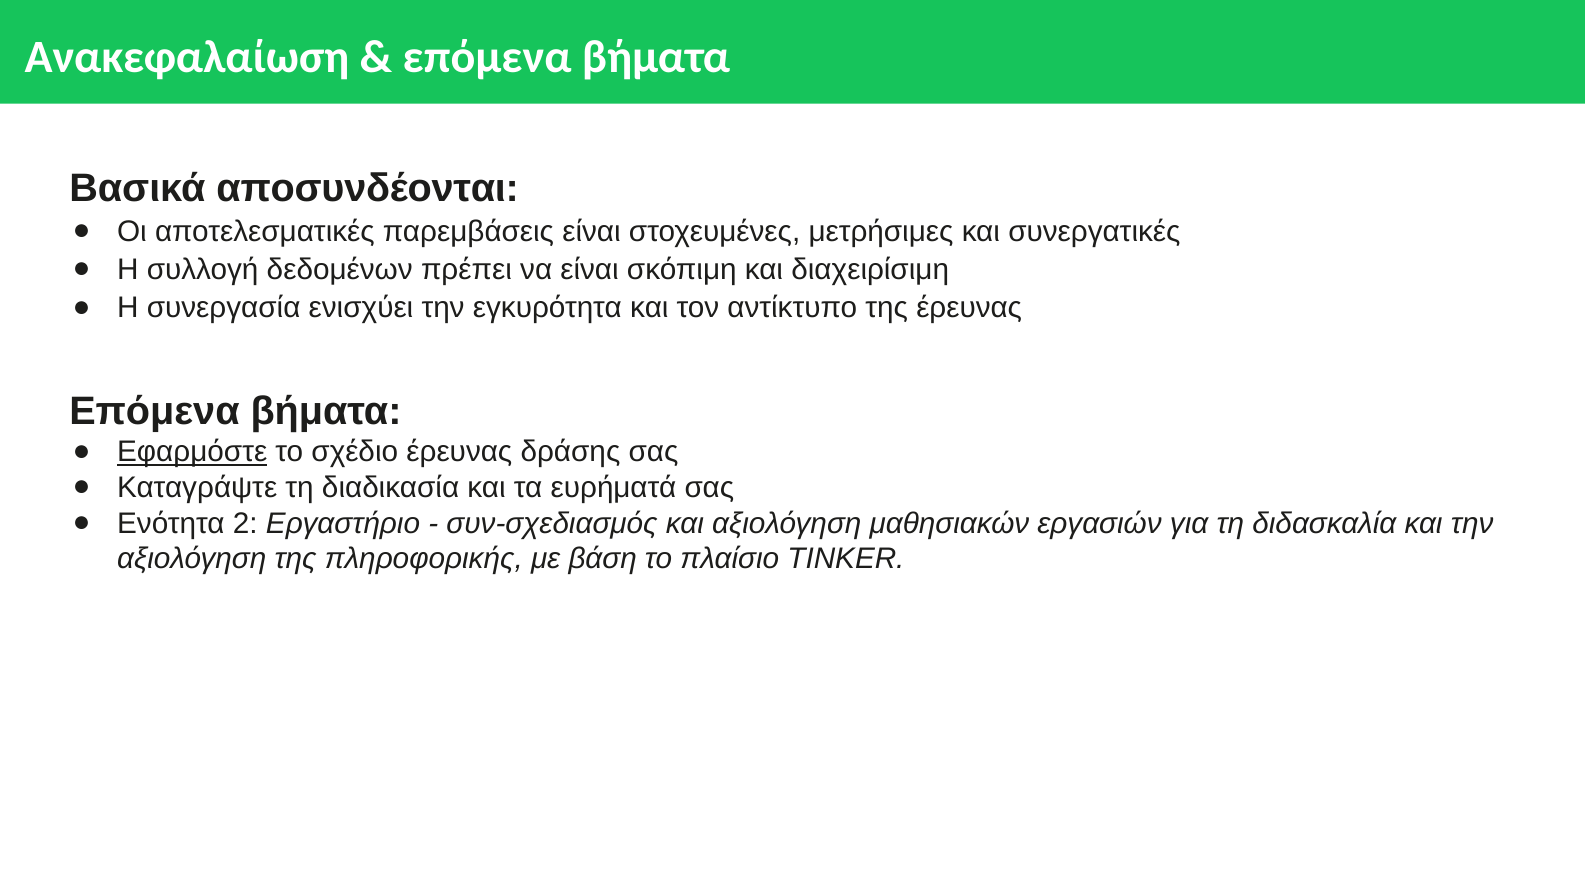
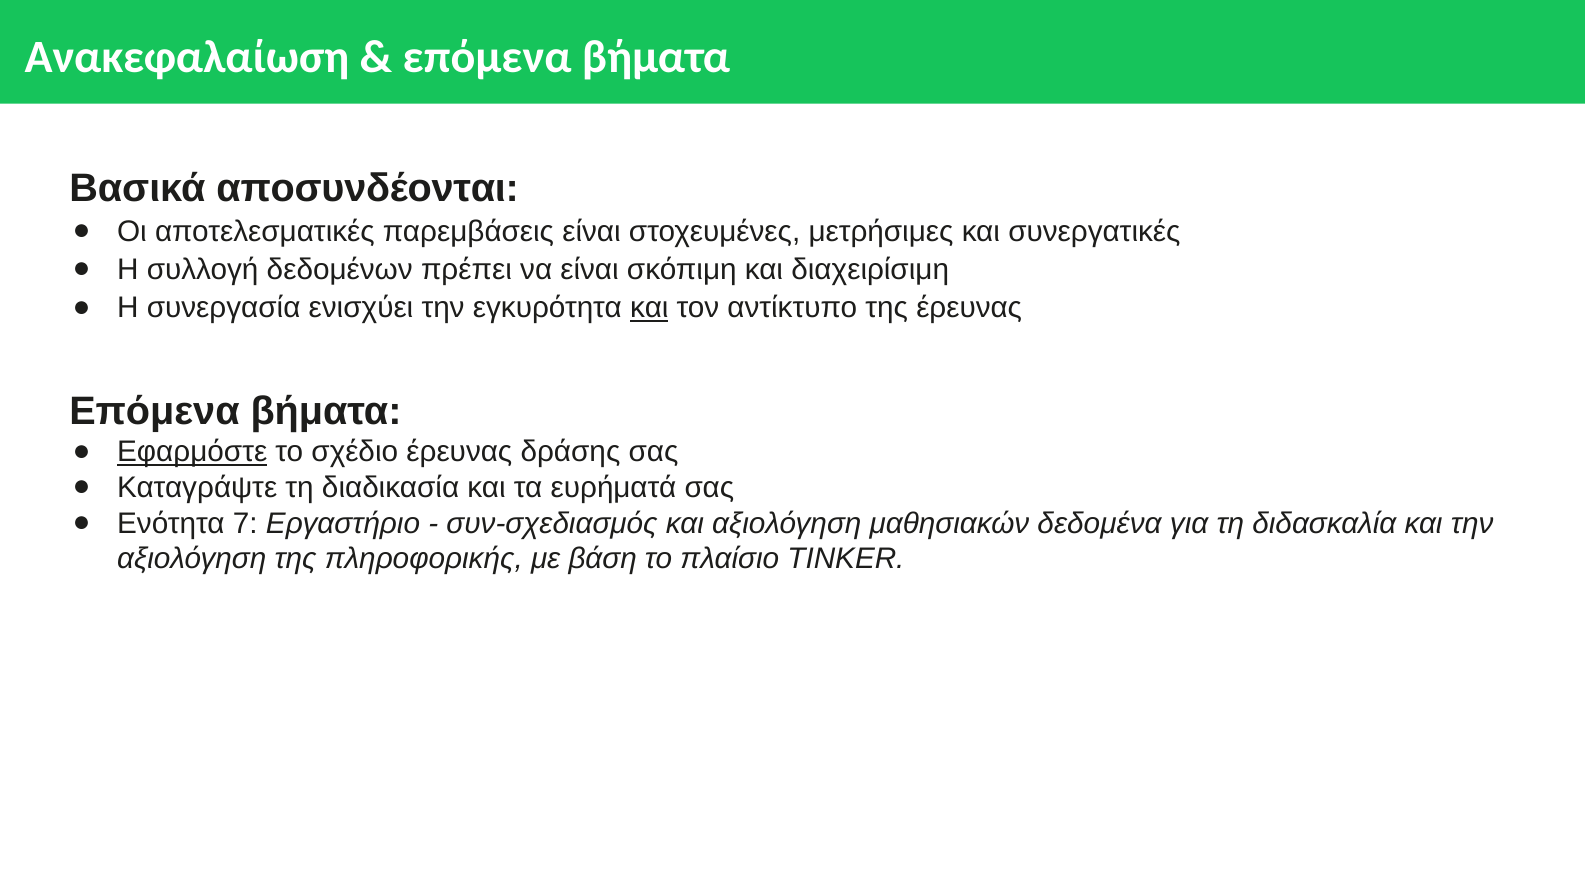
και at (649, 308) underline: none -> present
2: 2 -> 7
εργασιών: εργασιών -> δεδομένα
